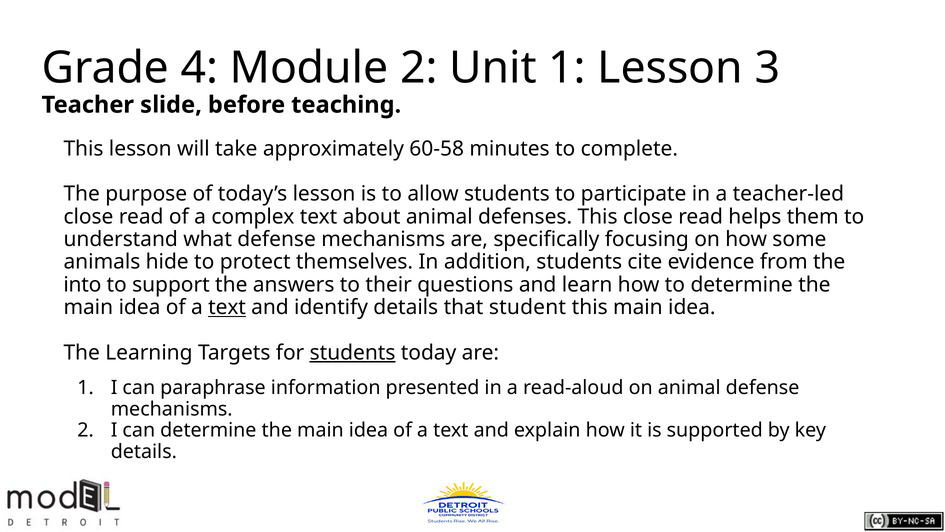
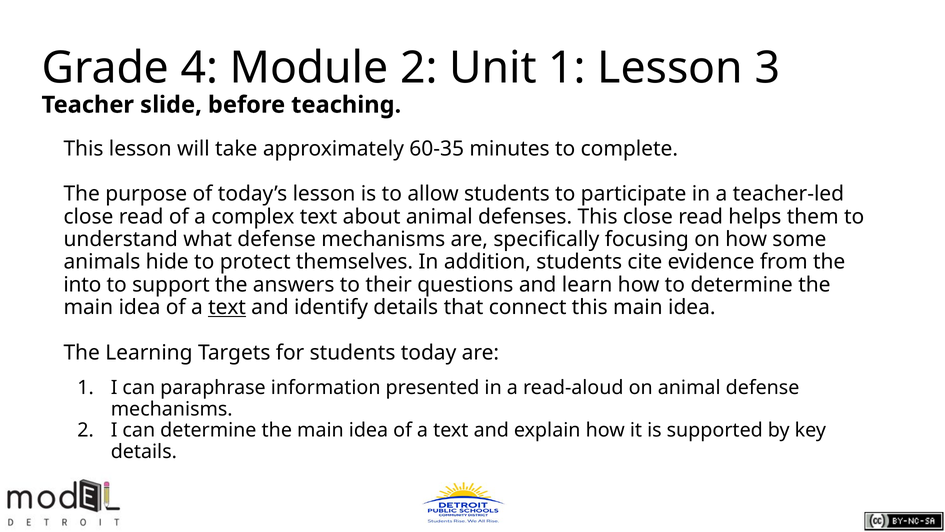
60-58: 60-58 -> 60-35
student: student -> connect
students at (353, 352) underline: present -> none
